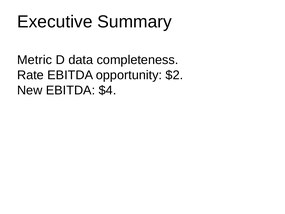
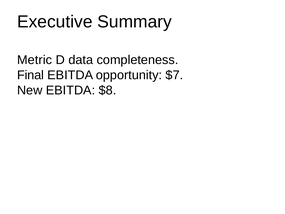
Rate: Rate -> Final
$2: $2 -> $7
$4: $4 -> $8
